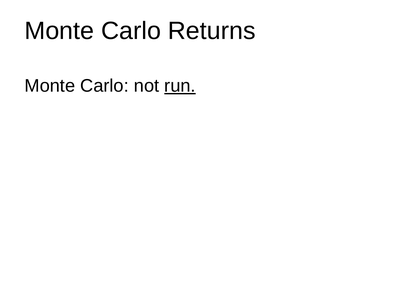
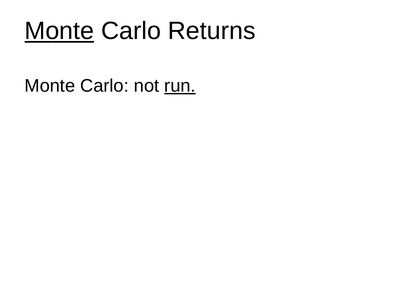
Monte at (59, 31) underline: none -> present
